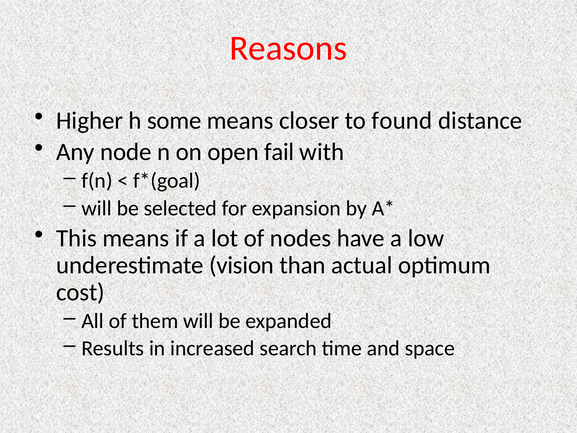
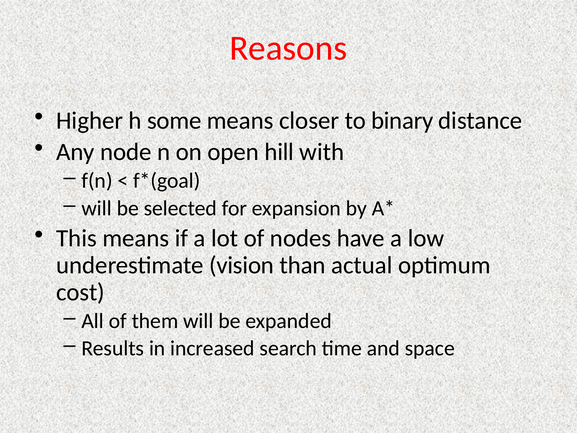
found: found -> binary
fail: fail -> hill
